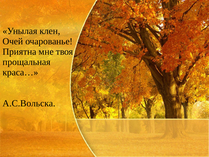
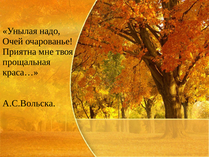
клен: клен -> надо
